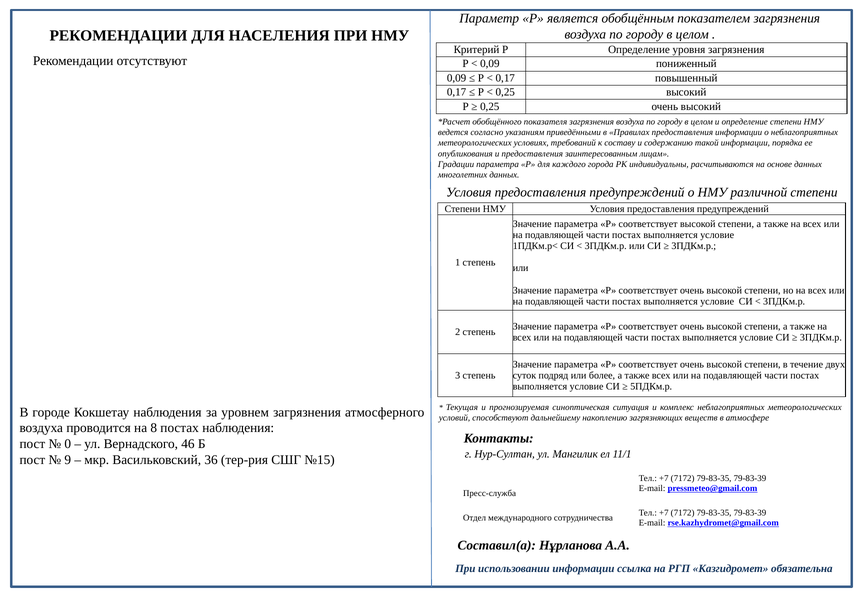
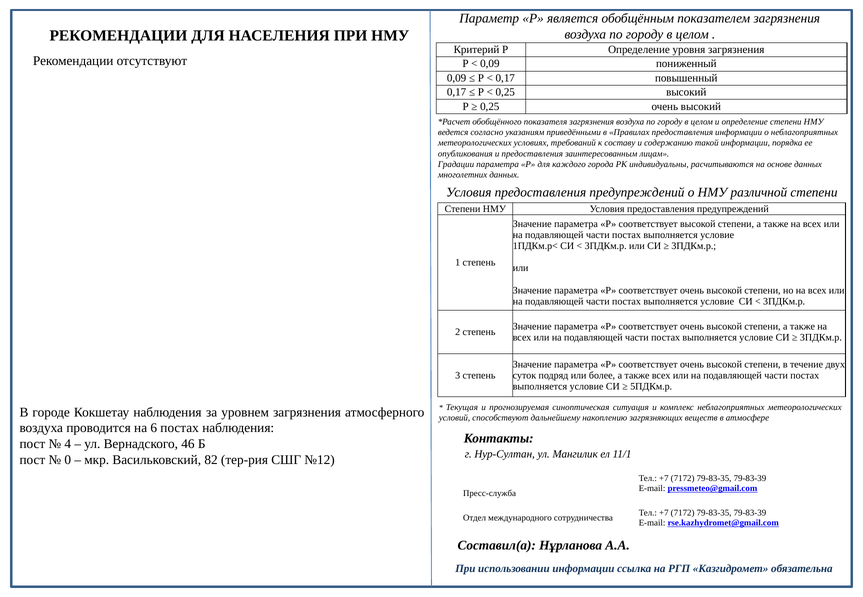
8: 8 -> 6
0: 0 -> 4
9: 9 -> 0
36: 36 -> 82
№15: №15 -> №12
